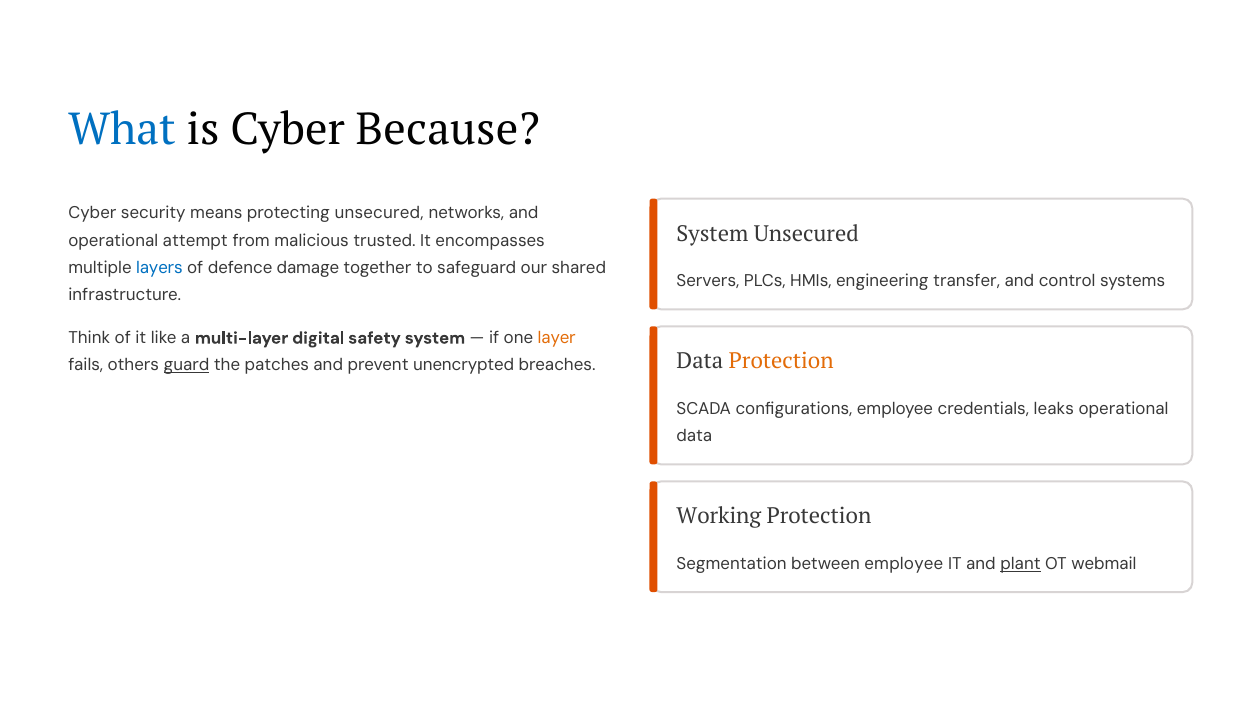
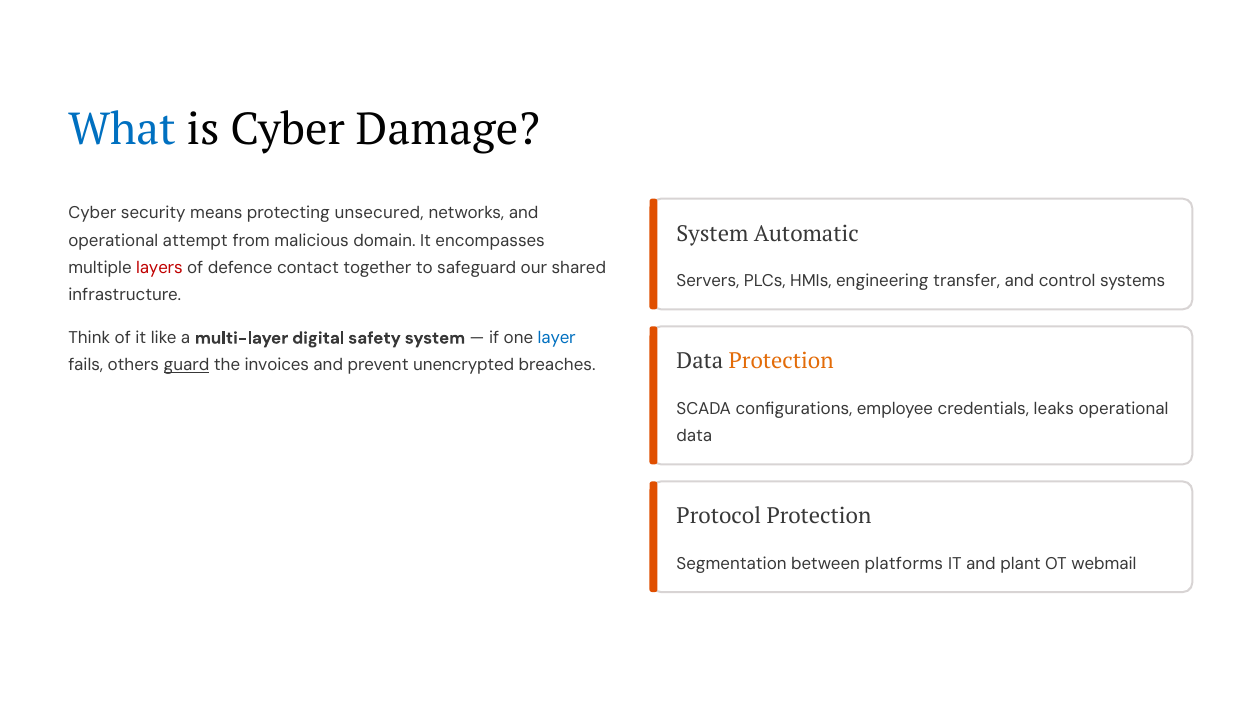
Because: Because -> Damage
System Unsecured: Unsecured -> Automatic
trusted: trusted -> domain
layers colour: blue -> red
damage: damage -> contact
layer colour: orange -> blue
patches: patches -> invoices
Working: Working -> Protocol
between employee: employee -> platforms
plant underline: present -> none
